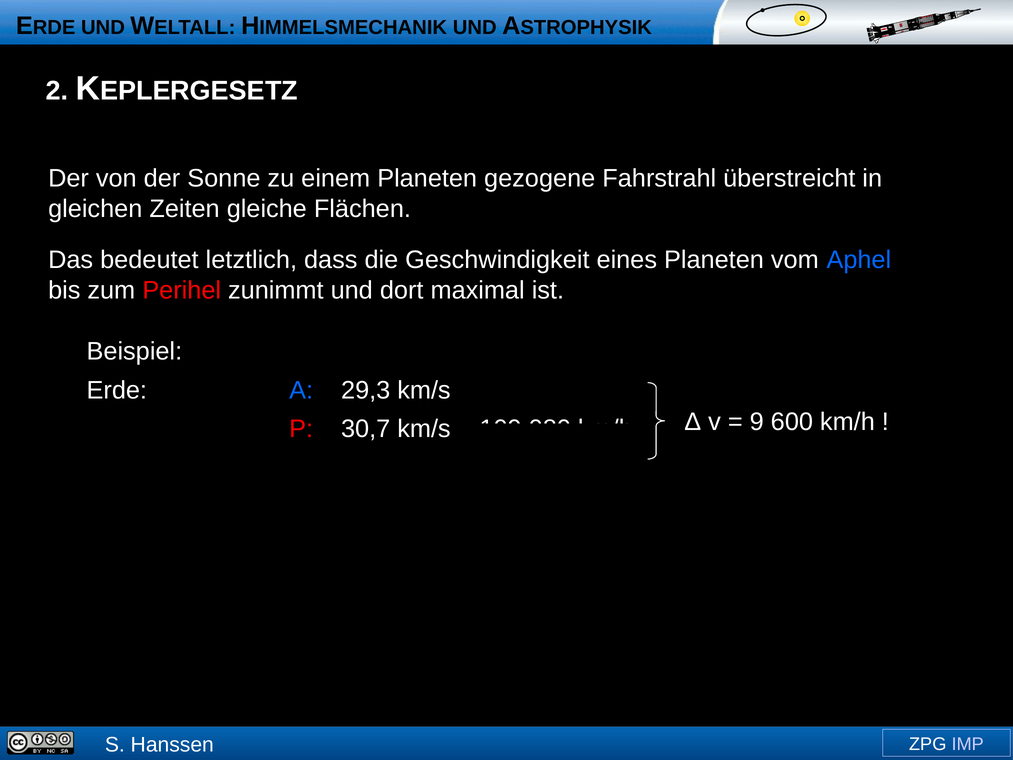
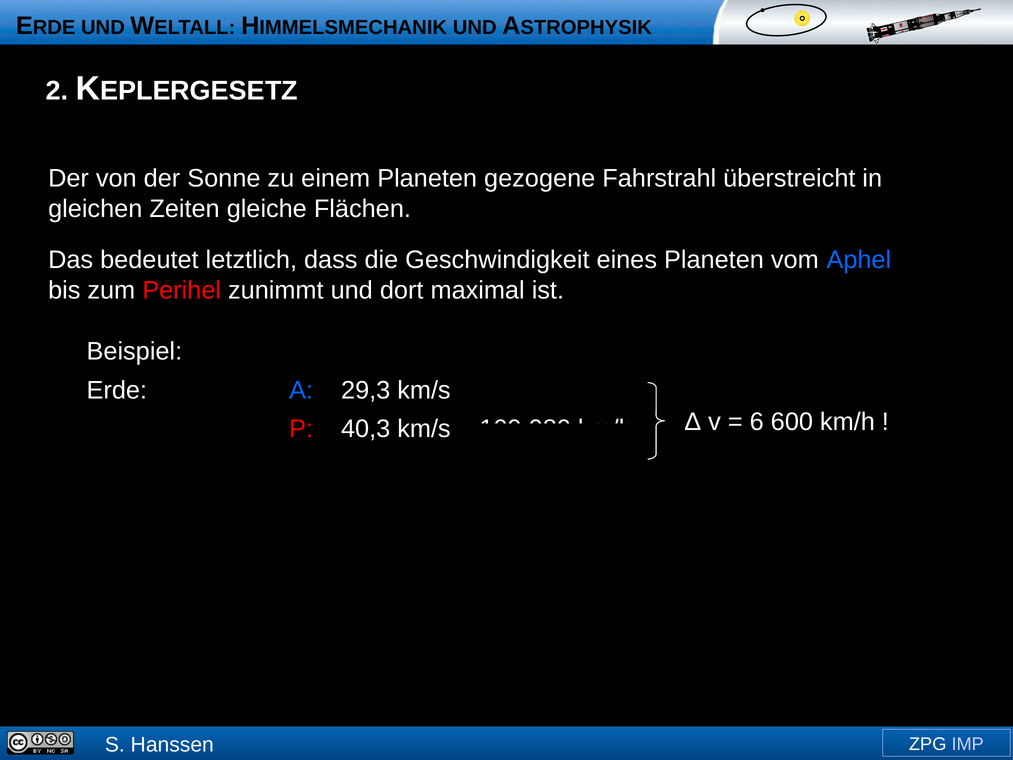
9: 9 -> 6
30,7: 30,7 -> 40,3
